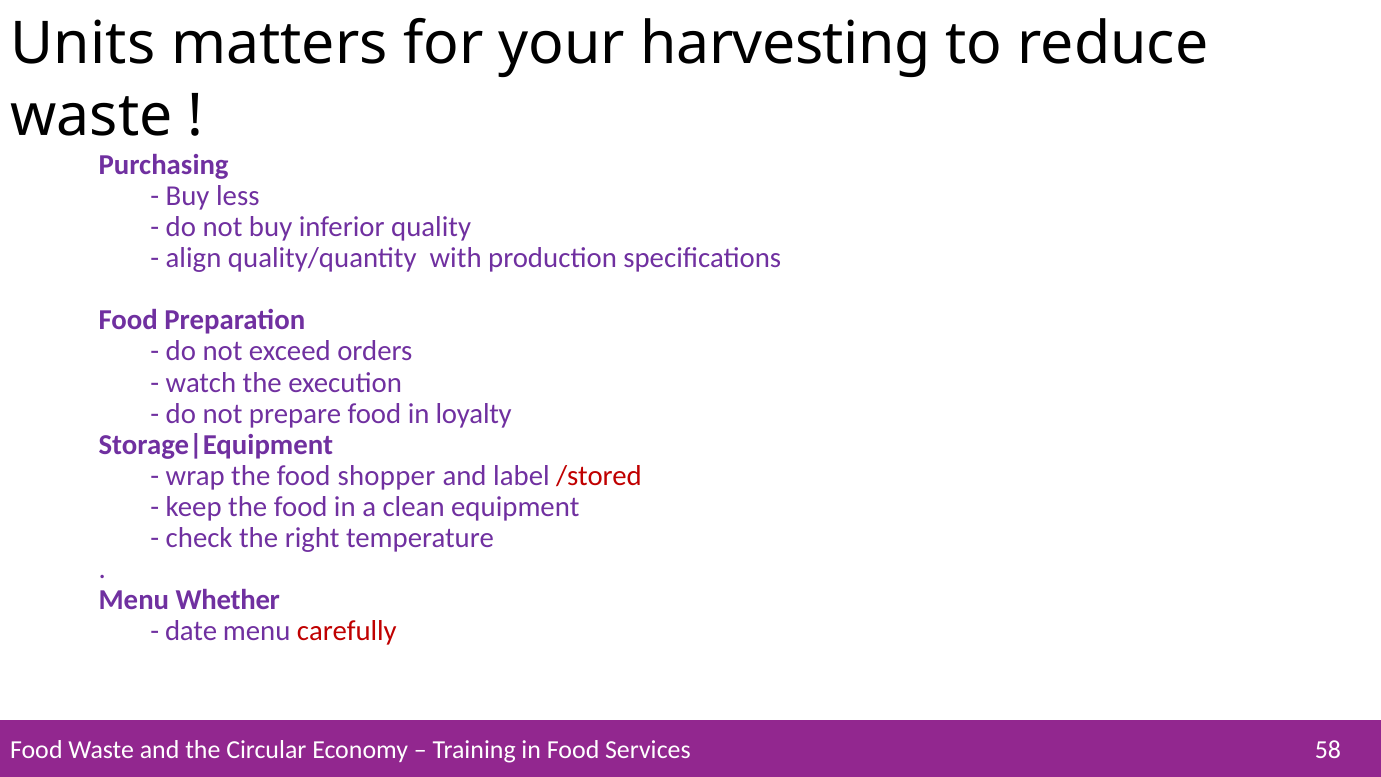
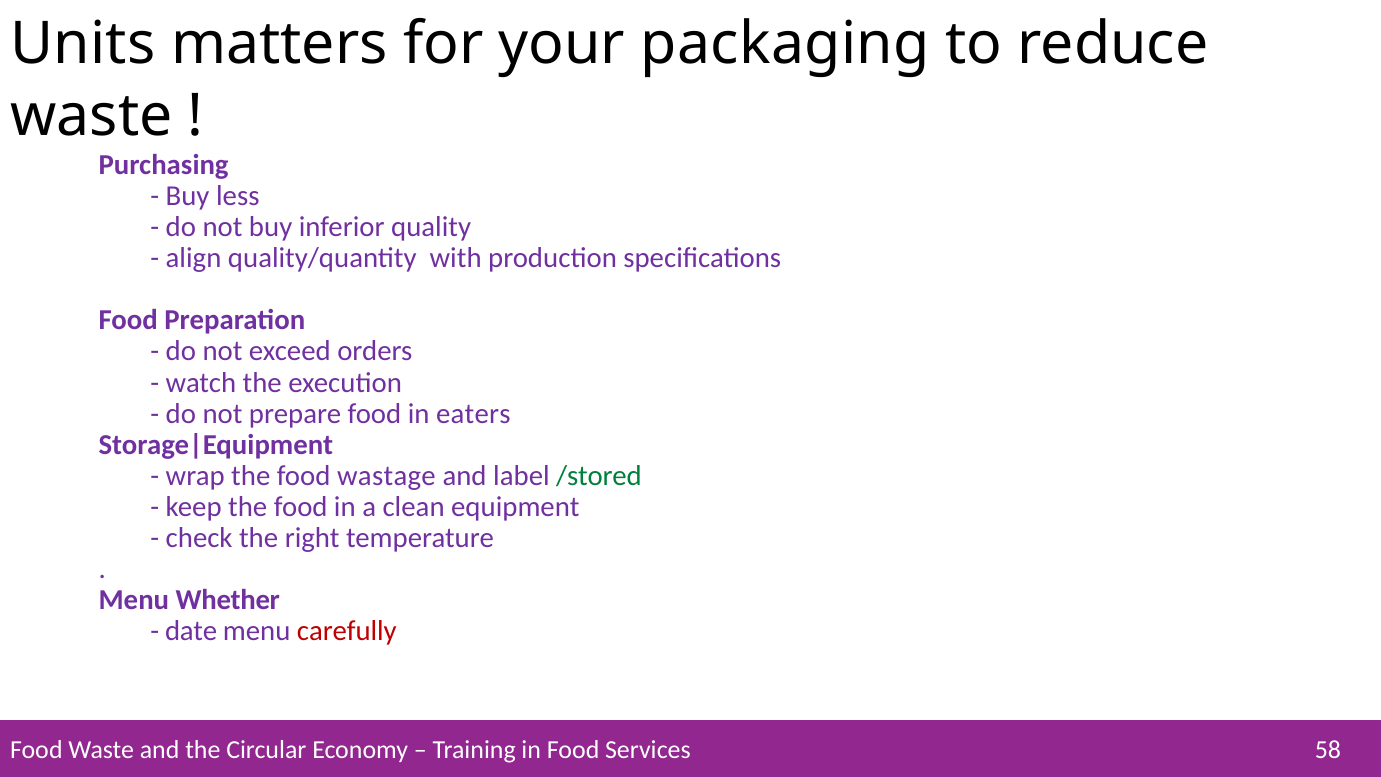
harvesting: harvesting -> packaging
loyalty: loyalty -> eaters
shopper: shopper -> wastage
/stored colour: red -> green
